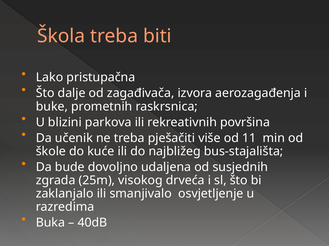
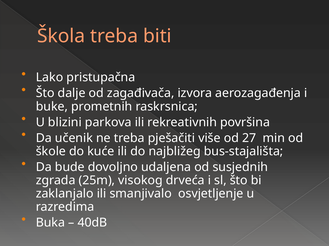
11: 11 -> 27
